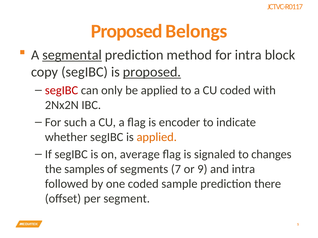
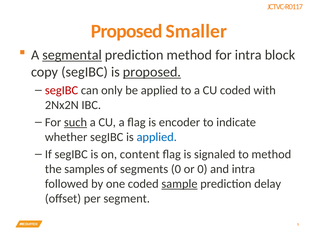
Belongs: Belongs -> Smaller
such underline: none -> present
applied at (157, 137) colour: orange -> blue
average: average -> content
to changes: changes -> method
segments 7: 7 -> 0
or 9: 9 -> 0
sample underline: none -> present
there: there -> delay
